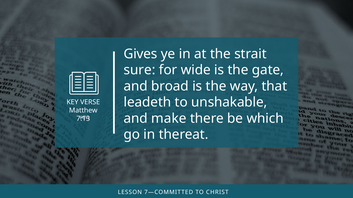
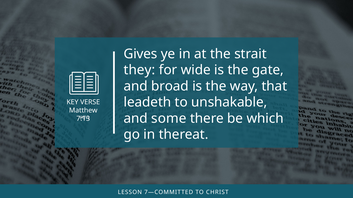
sure: sure -> they
make: make -> some
